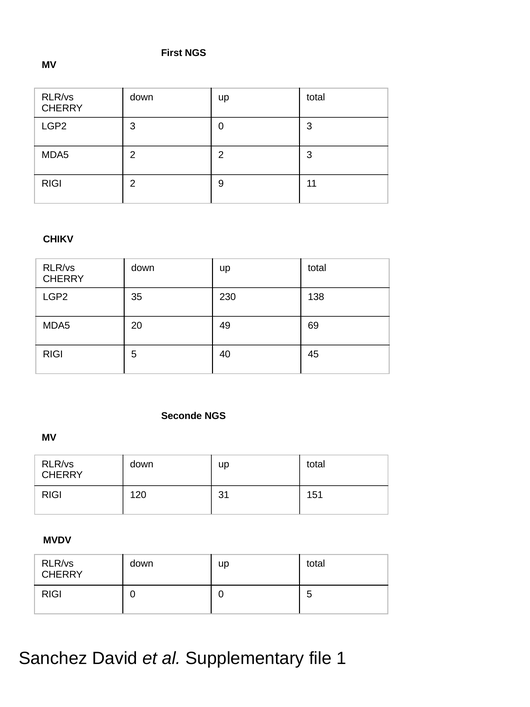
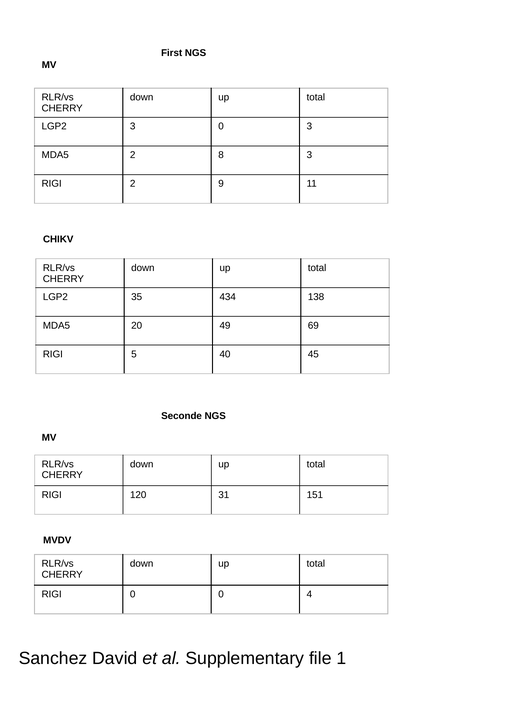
2 2: 2 -> 8
230: 230 -> 434
0 5: 5 -> 4
